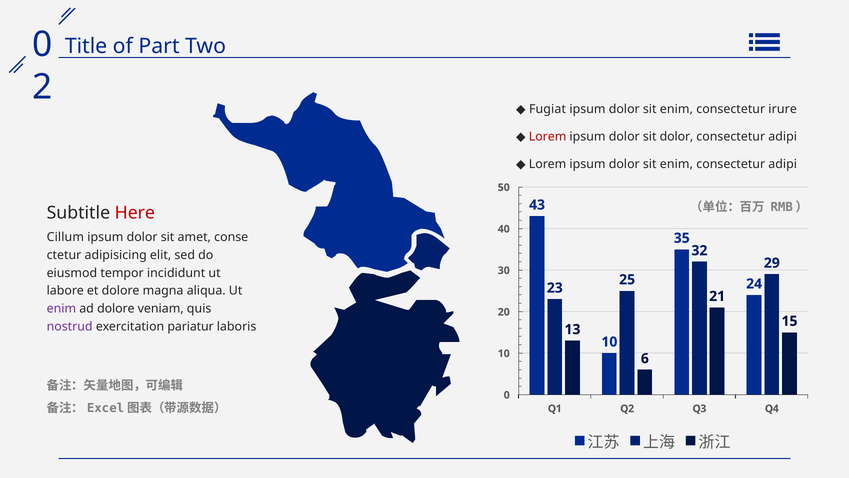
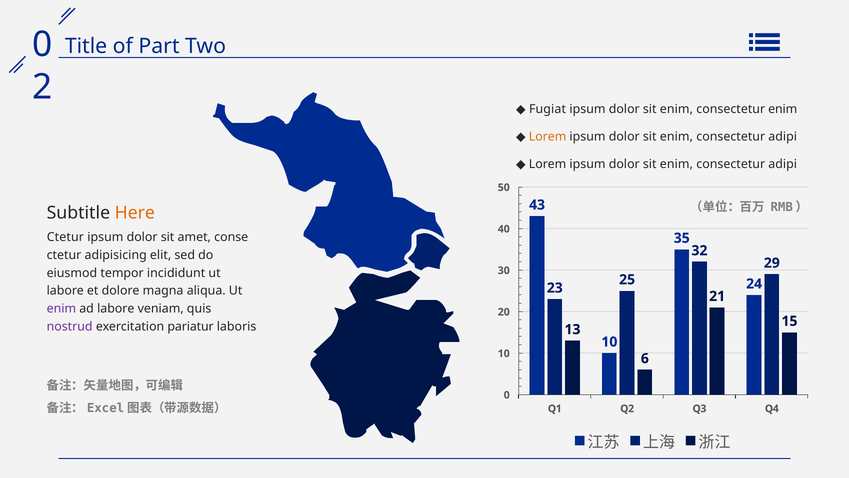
consectetur irure: irure -> enim
Lorem at (548, 136) colour: red -> orange
dolor at (677, 136): dolor -> enim
Here colour: red -> orange
Cillum at (65, 237): Cillum -> Ctetur
ad dolore: dolore -> labore
